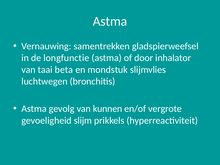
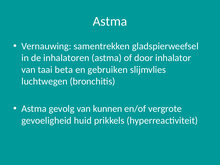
longfunctie: longfunctie -> inhalatoren
mondstuk: mondstuk -> gebruiken
slijm: slijm -> huid
